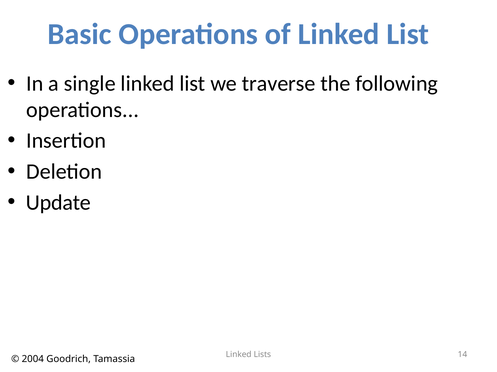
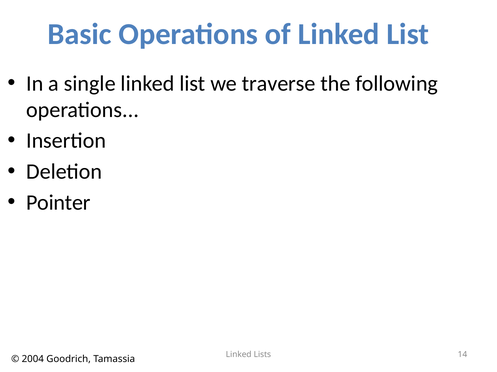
Update: Update -> Pointer
